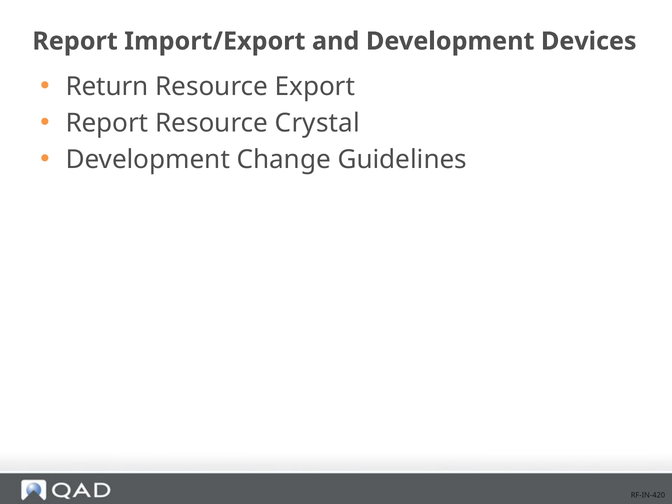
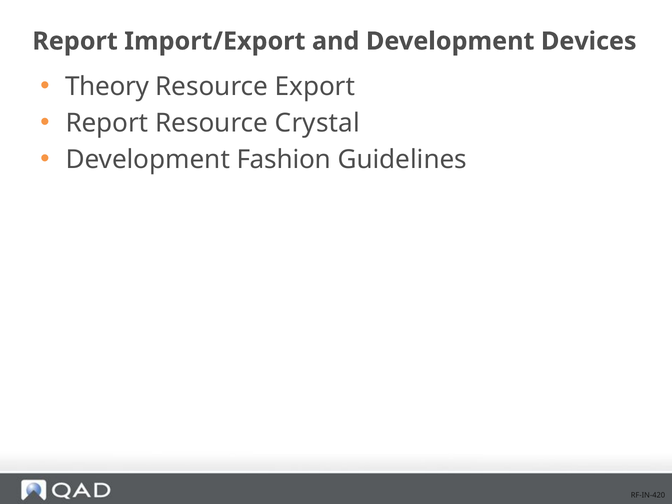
Return: Return -> Theory
Change: Change -> Fashion
